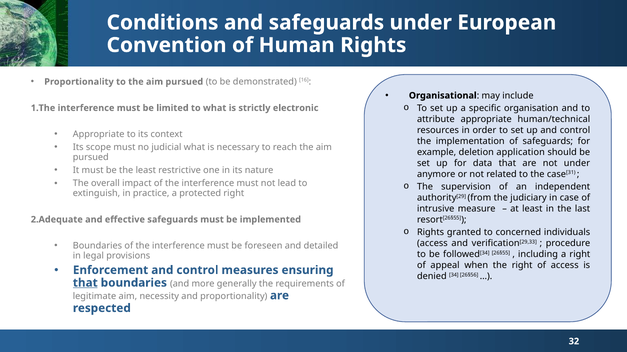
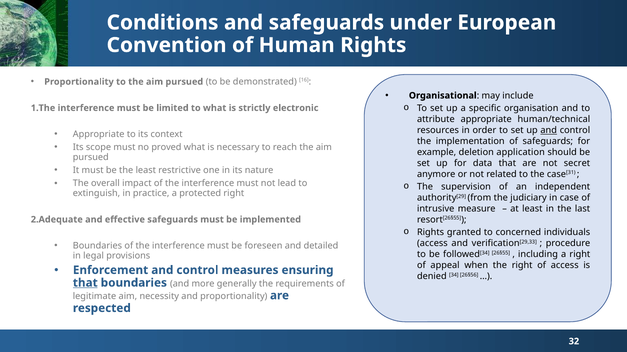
and at (549, 130) underline: none -> present
judicial: judicial -> proved
not under: under -> secret
